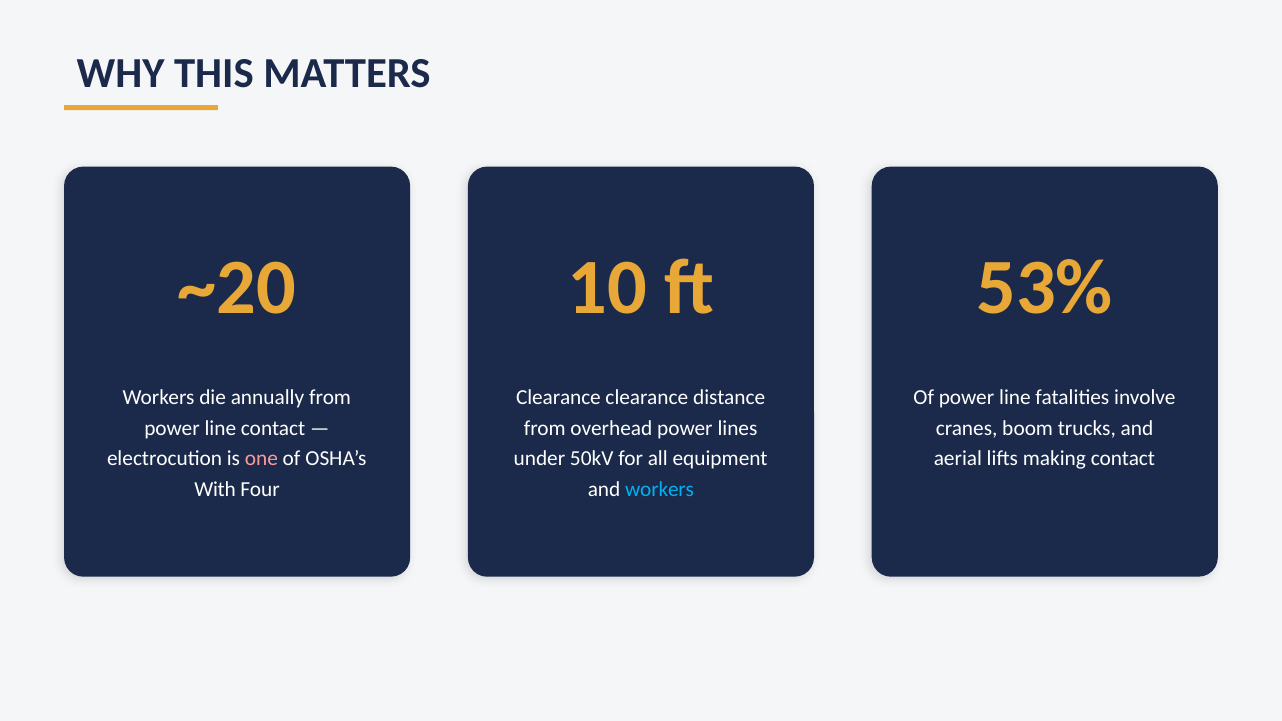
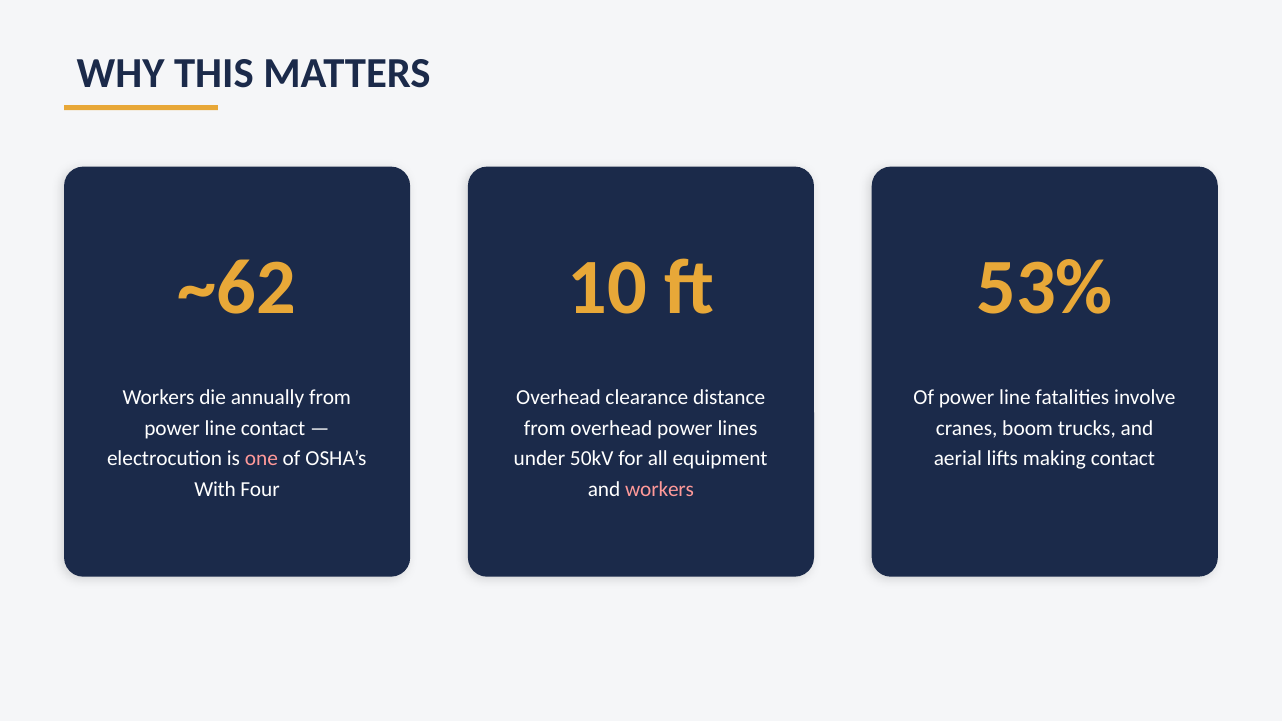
~20: ~20 -> ~62
Clearance at (559, 397): Clearance -> Overhead
workers at (660, 490) colour: light blue -> pink
